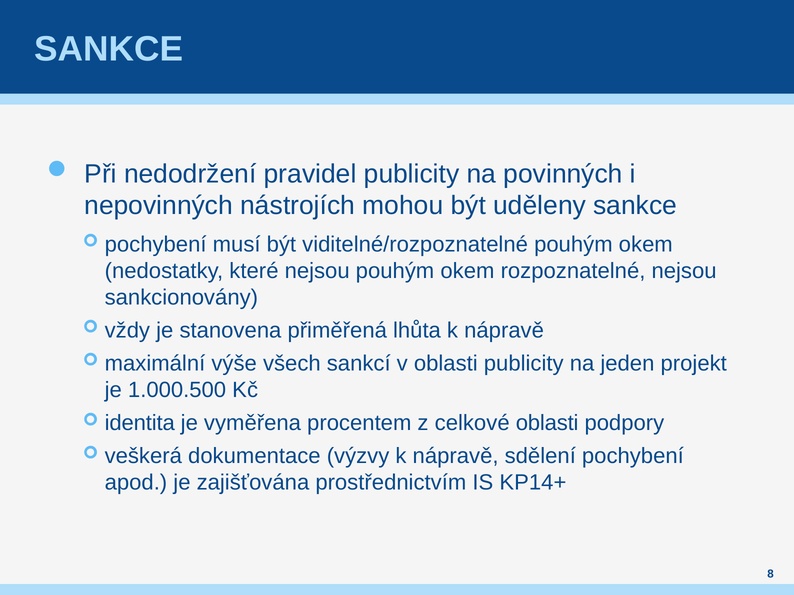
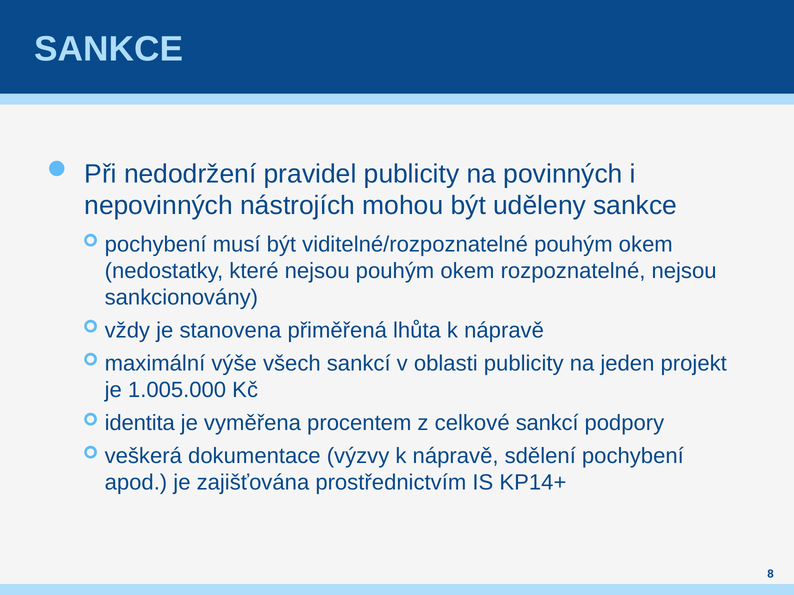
1.000.500: 1.000.500 -> 1.005.000
celkové oblasti: oblasti -> sankcí
